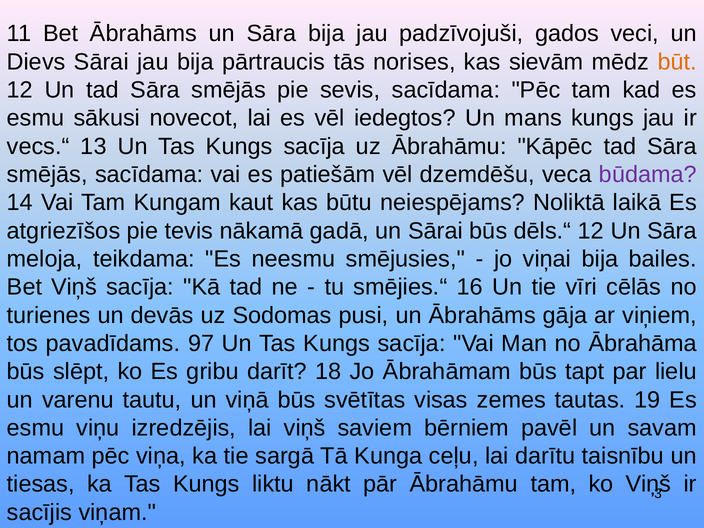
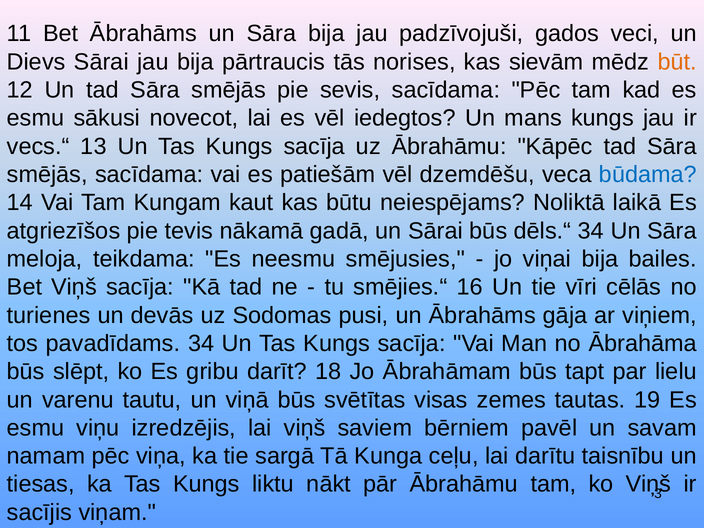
būdama colour: purple -> blue
dēls.“ 12: 12 -> 34
pavadīdams 97: 97 -> 34
